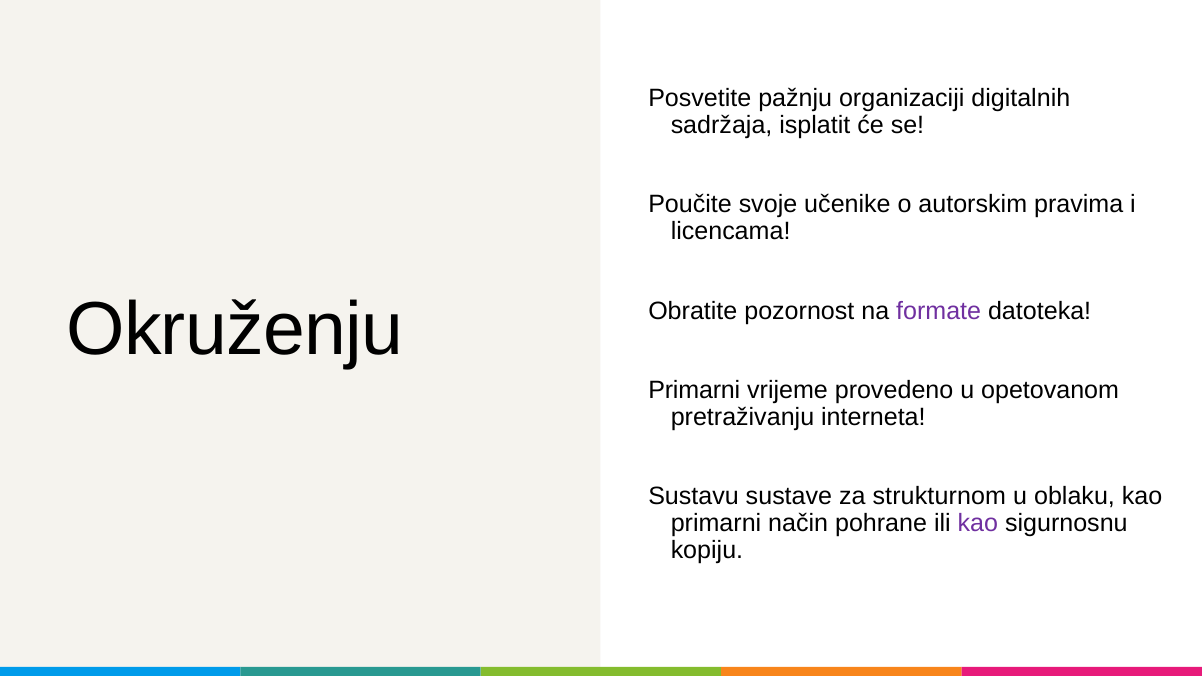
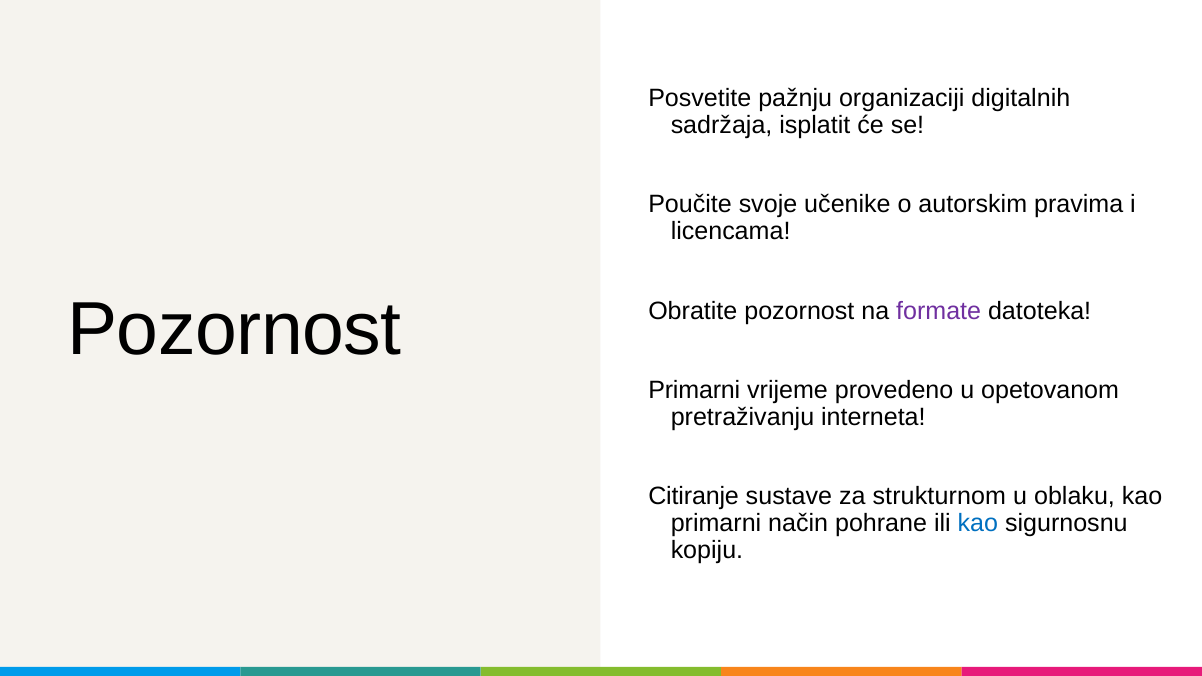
Okruženju at (235, 329): Okruženju -> Pozornost
Sustavu: Sustavu -> Citiranje
kao at (978, 523) colour: purple -> blue
